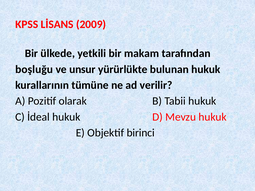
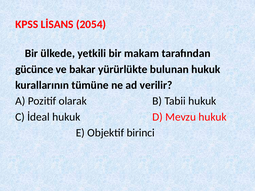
2009: 2009 -> 2054
boşluğu: boşluğu -> gücünce
unsur: unsur -> bakar
